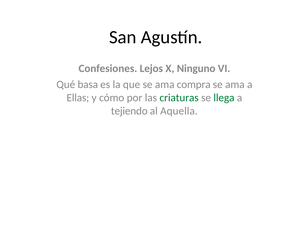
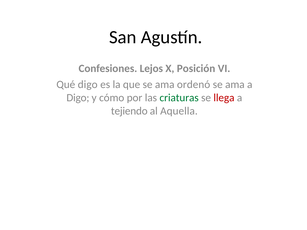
Ninguno: Ninguno -> Posición
Qué basa: basa -> digo
compra: compra -> ordenó
Ellas at (78, 98): Ellas -> Digo
llega colour: green -> red
